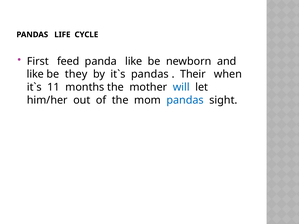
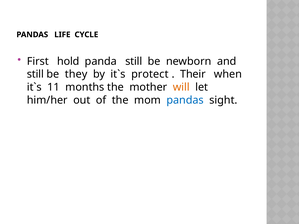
feed: feed -> hold
panda like: like -> still
like at (35, 74): like -> still
pandas at (150, 74): pandas -> protect
will colour: blue -> orange
